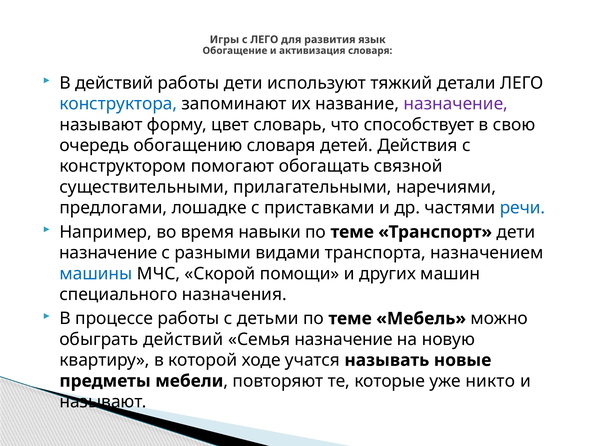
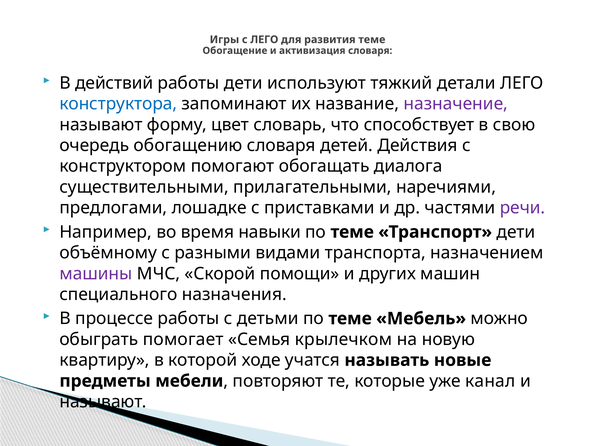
развития язык: язык -> теме
связной: связной -> диалога
речи colour: blue -> purple
назначение at (108, 253): назначение -> объёмному
машины colour: blue -> purple
обыграть действий: действий -> помогает
Семья назначение: назначение -> крылечком
никто: никто -> канал
